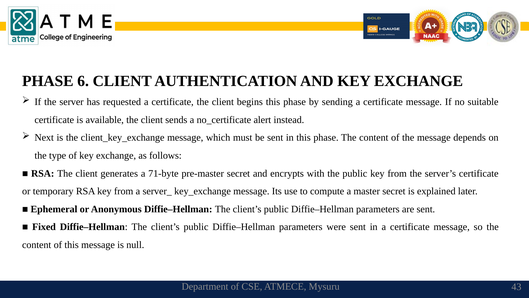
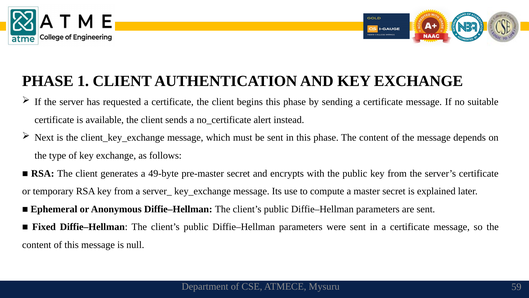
6: 6 -> 1
71-byte: 71-byte -> 49-byte
43: 43 -> 59
